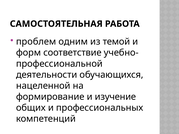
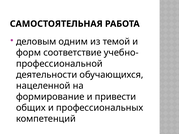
проблем: проблем -> деловым
изучение: изучение -> привести
